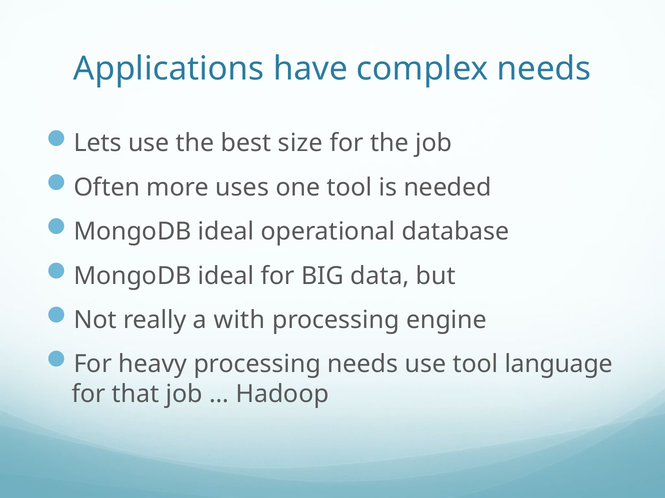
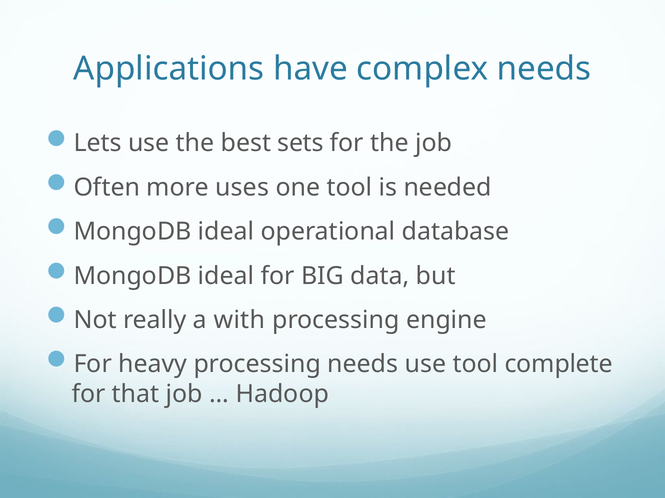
size: size -> sets
language: language -> complete
